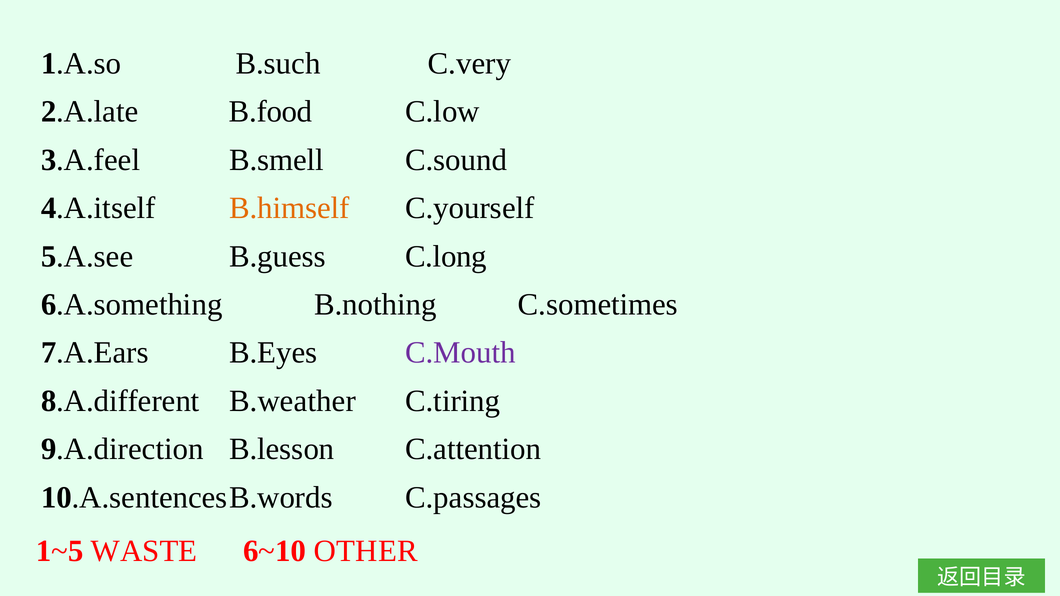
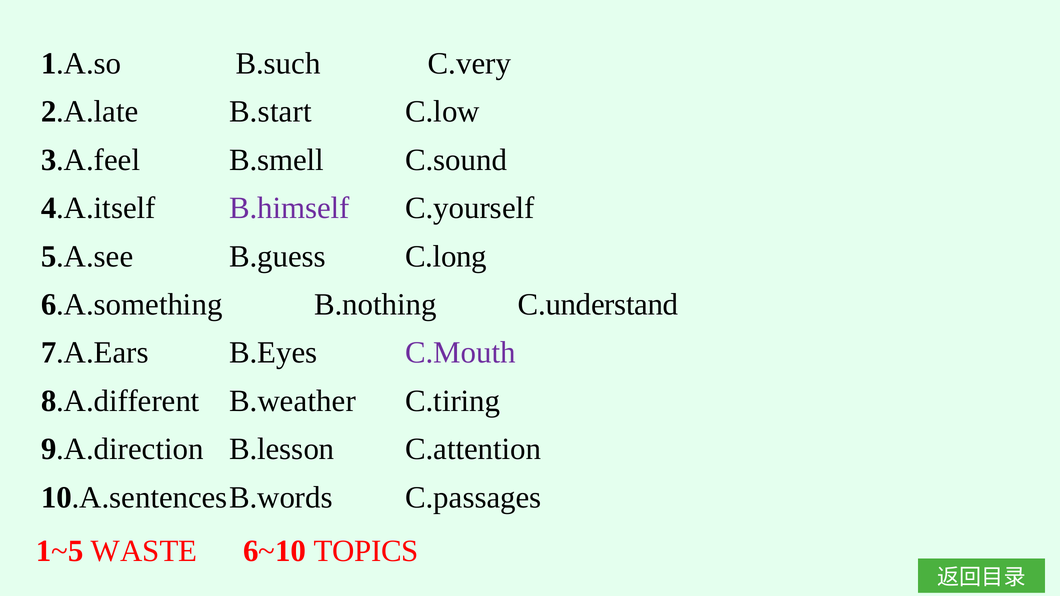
B.food: B.food -> B.start
B.himself colour: orange -> purple
C.sometimes: C.sometimes -> C.understand
OTHER: OTHER -> TOPICS
